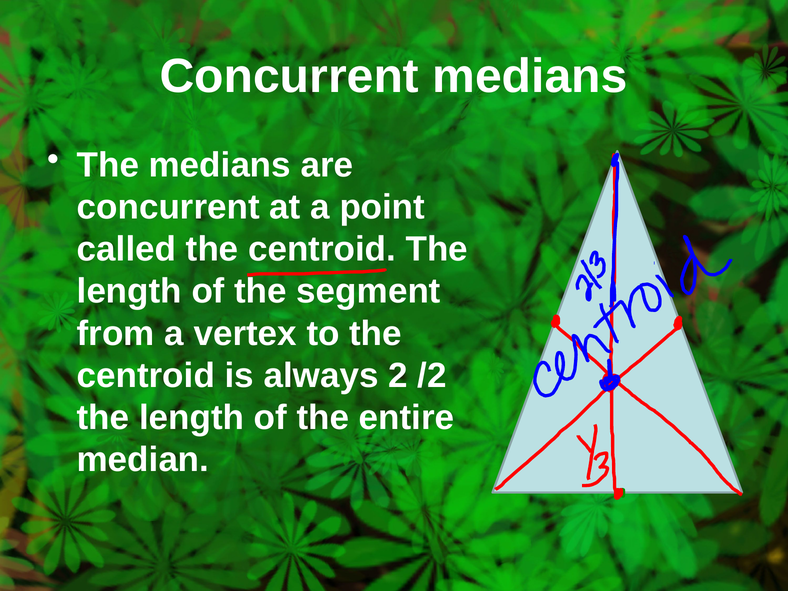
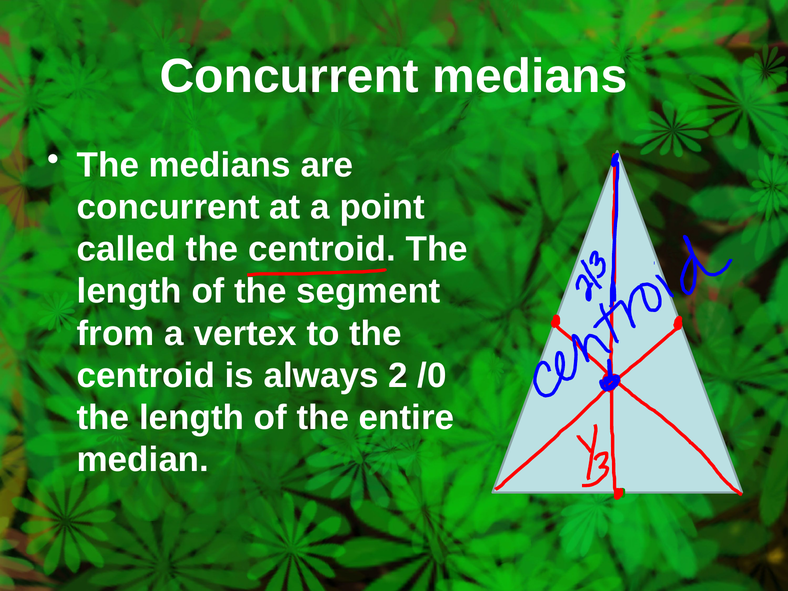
/2: /2 -> /0
